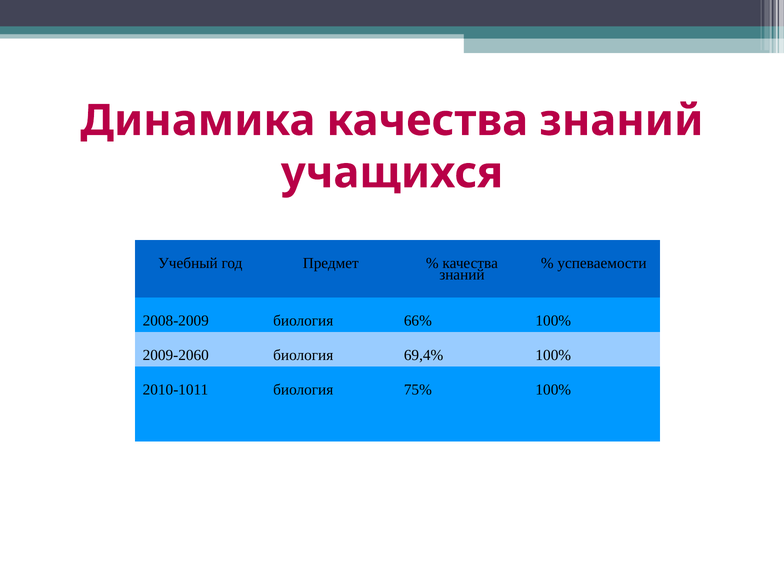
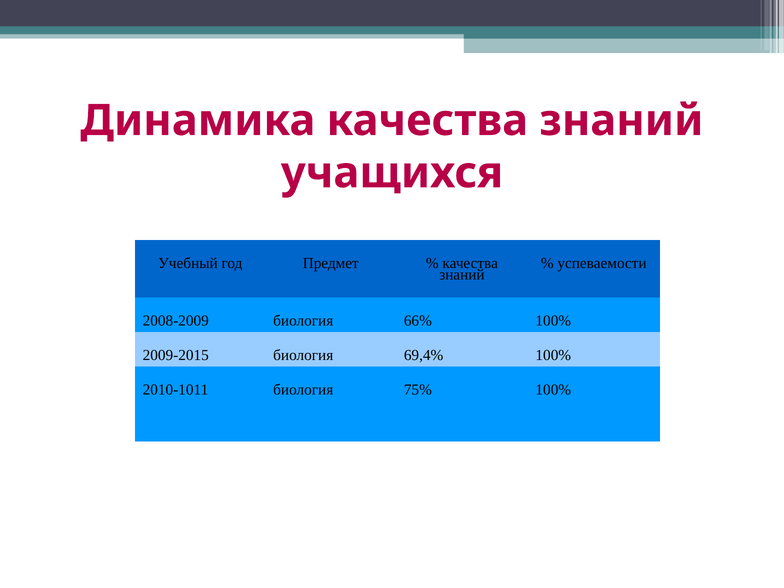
2009-2060: 2009-2060 -> 2009-2015
